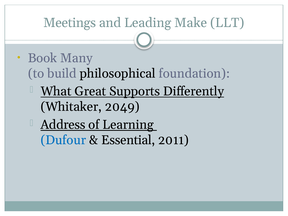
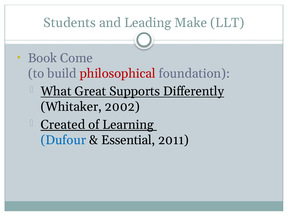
Meetings: Meetings -> Students
Many: Many -> Come
philosophical colour: black -> red
2049: 2049 -> 2002
Address: Address -> Created
